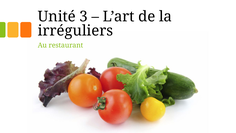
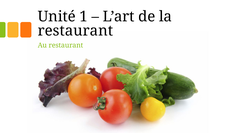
3: 3 -> 1
irréguliers at (75, 31): irréguliers -> restaurant
